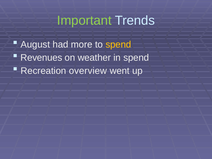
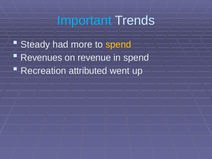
Important colour: light green -> light blue
August: August -> Steady
weather: weather -> revenue
overview: overview -> attributed
